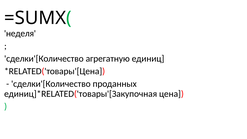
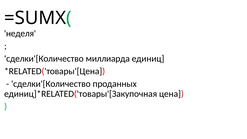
агрегатную: агрегатную -> миллиарда
